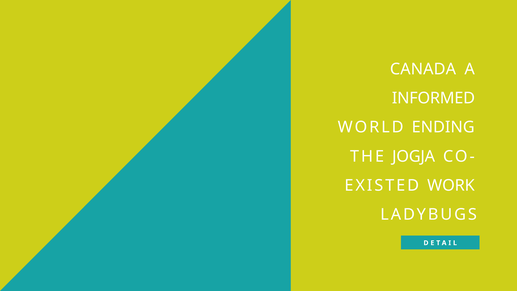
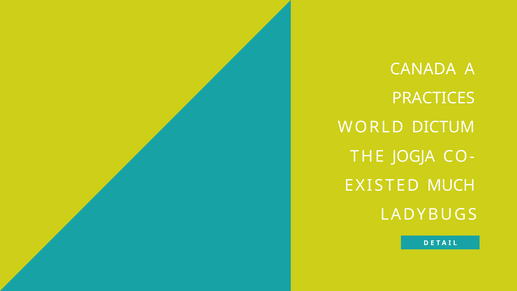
INFORMED: INFORMED -> PRACTICES
ENDING: ENDING -> DICTUM
WORK: WORK -> MUCH
